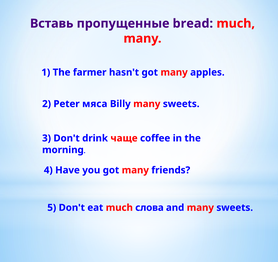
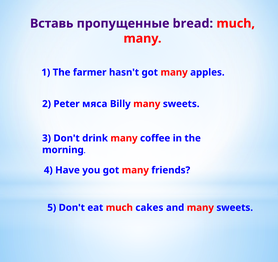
drink чаще: чаще -> many
слова: слова -> cakes
